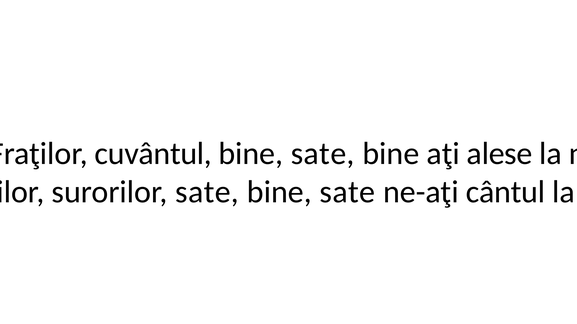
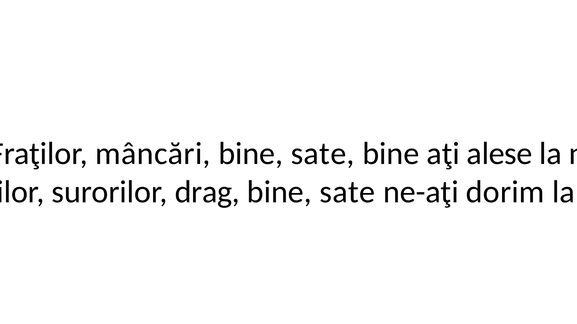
cuvântul: cuvântul -> mâncări
surorilor sate: sate -> drag
cântul: cântul -> dorim
